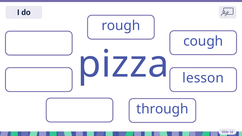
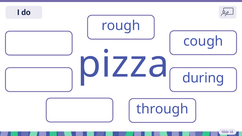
lesson: lesson -> during
